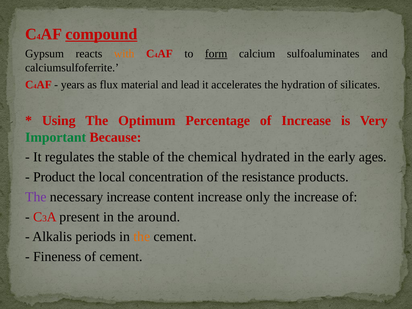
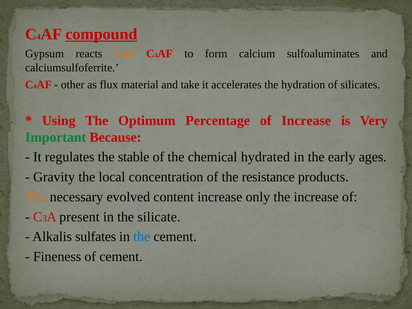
form underline: present -> none
years: years -> other
lead: lead -> take
Product: Product -> Gravity
The at (36, 197) colour: purple -> orange
necessary increase: increase -> evolved
around: around -> silicate
periods: periods -> sulfates
the at (142, 237) colour: orange -> blue
